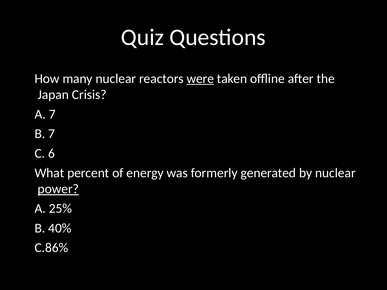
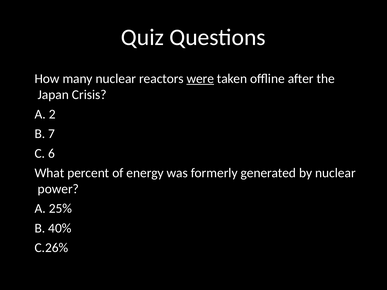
A 7: 7 -> 2
power underline: present -> none
C.86%: C.86% -> C.26%
